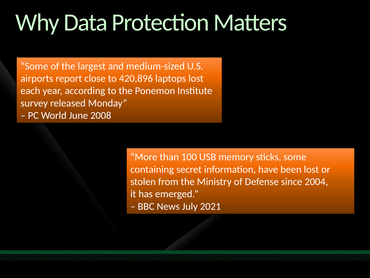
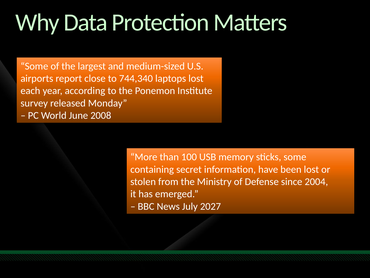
420,896: 420,896 -> 744,340
2021: 2021 -> 2027
